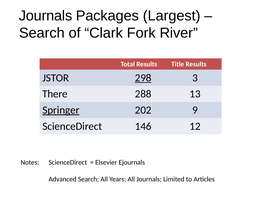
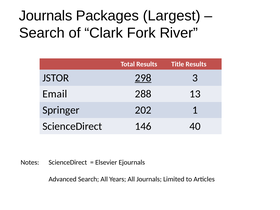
There: There -> Email
Springer underline: present -> none
9: 9 -> 1
12: 12 -> 40
